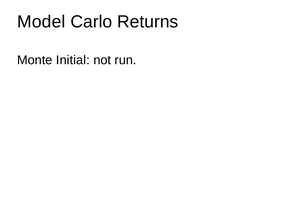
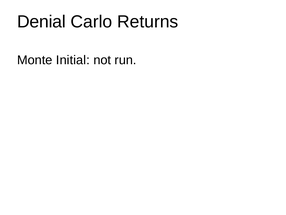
Model: Model -> Denial
